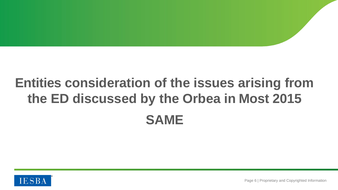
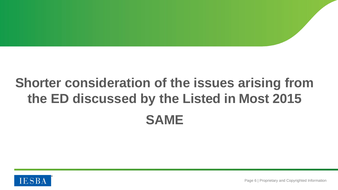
Entities: Entities -> Shorter
Orbea: Orbea -> Listed
